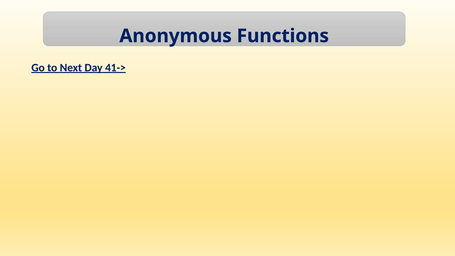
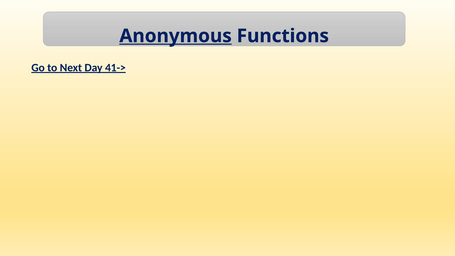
Anonymous underline: none -> present
